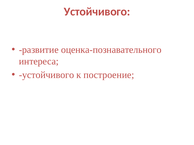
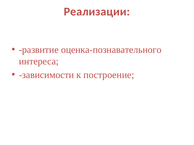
Устойчивого at (97, 12): Устойчивого -> Реализации
устойчивого at (46, 75): устойчивого -> зависимости
